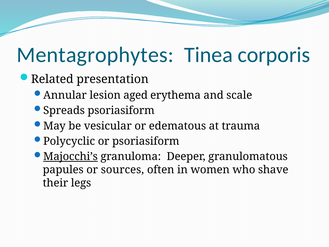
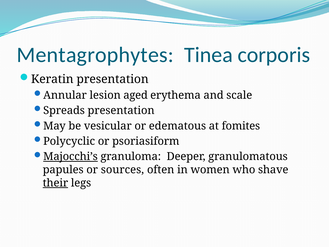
Related: Related -> Keratin
Spreads psoriasiform: psoriasiform -> presentation
trauma: trauma -> fomites
their underline: none -> present
